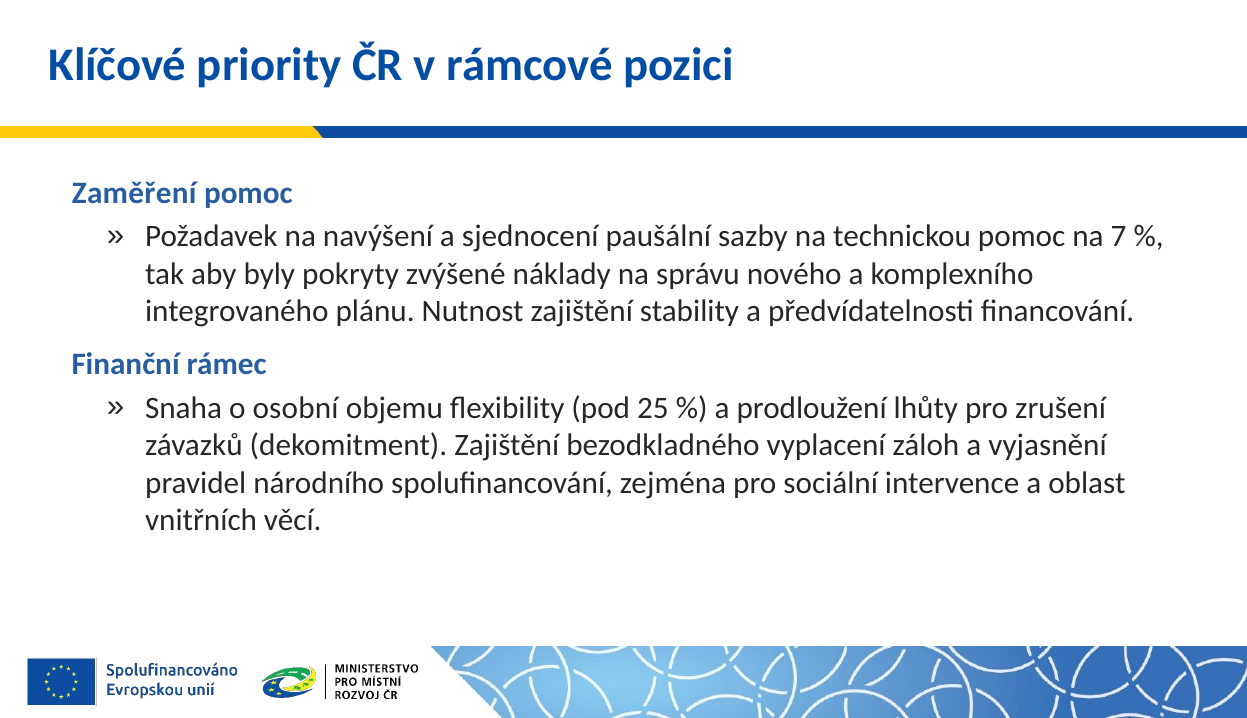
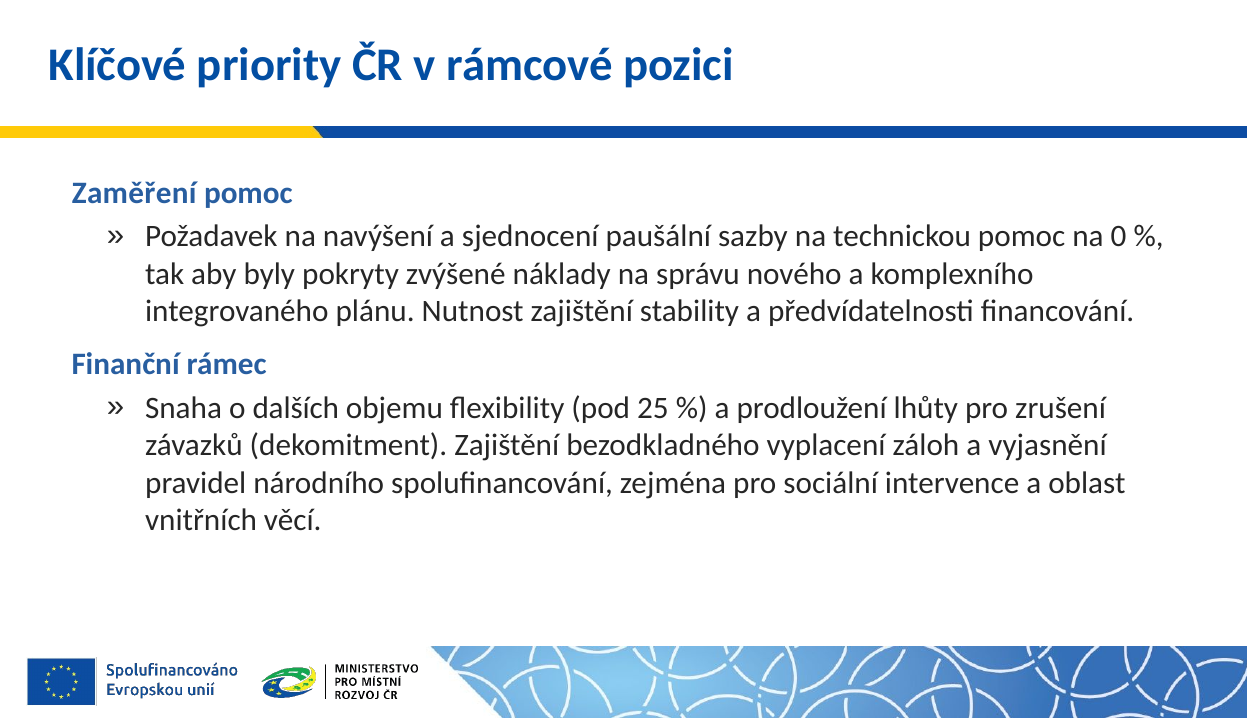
7: 7 -> 0
osobní: osobní -> dalších
